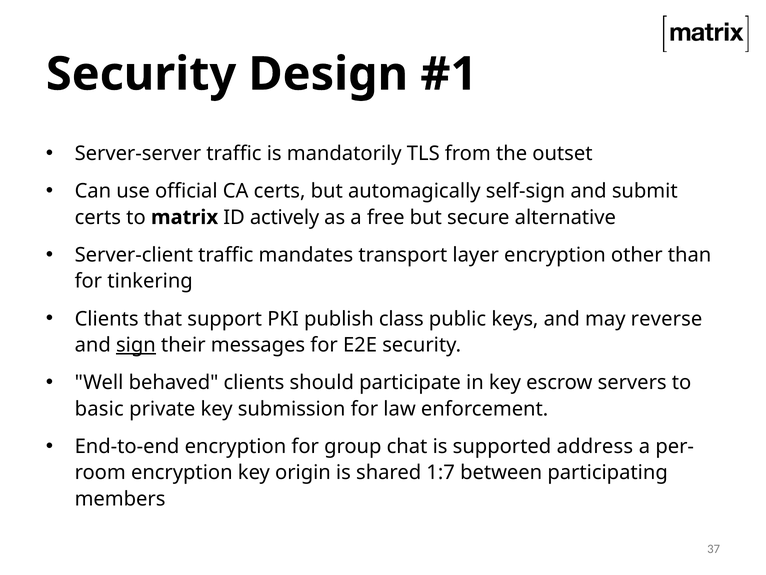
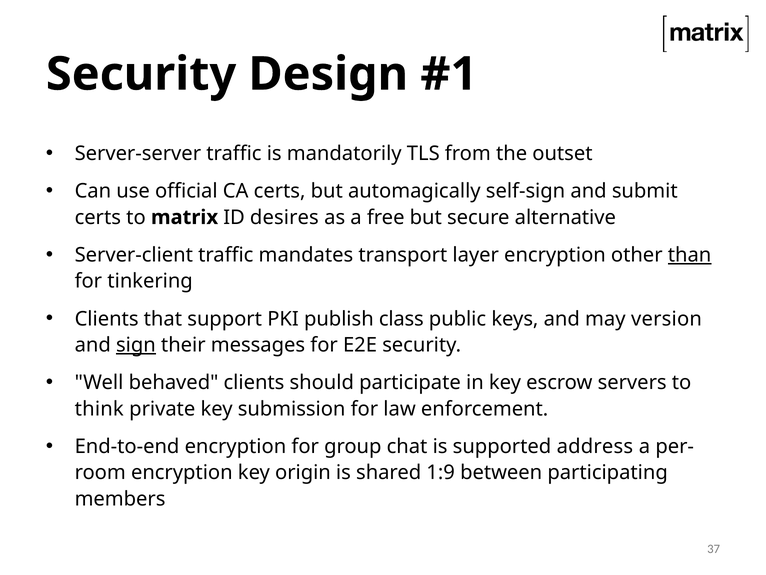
actively: actively -> desires
than underline: none -> present
reverse: reverse -> version
basic: basic -> think
1:7: 1:7 -> 1:9
